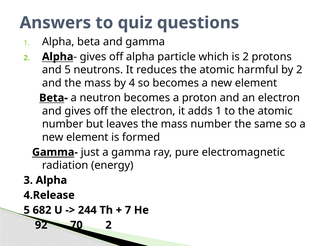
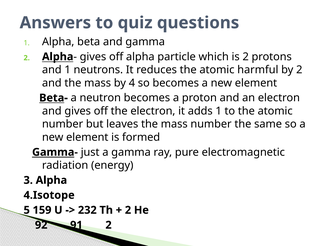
and 5: 5 -> 1
4.Release: 4.Release -> 4.Isotope
682: 682 -> 159
244: 244 -> 232
7 at (128, 210): 7 -> 2
70: 70 -> 91
